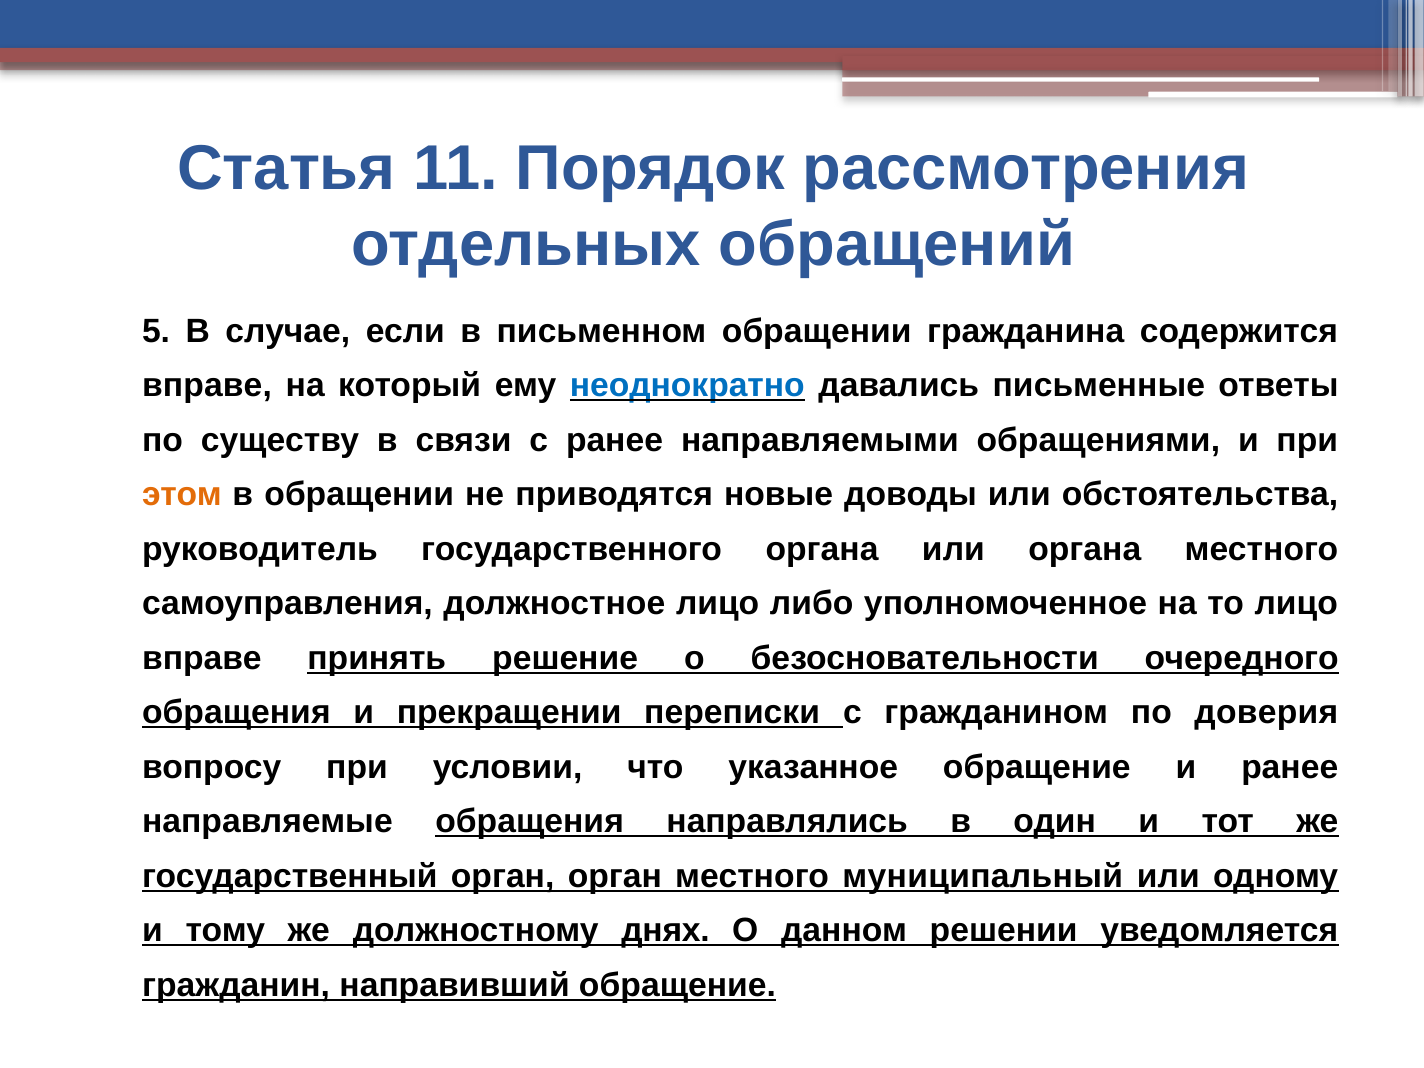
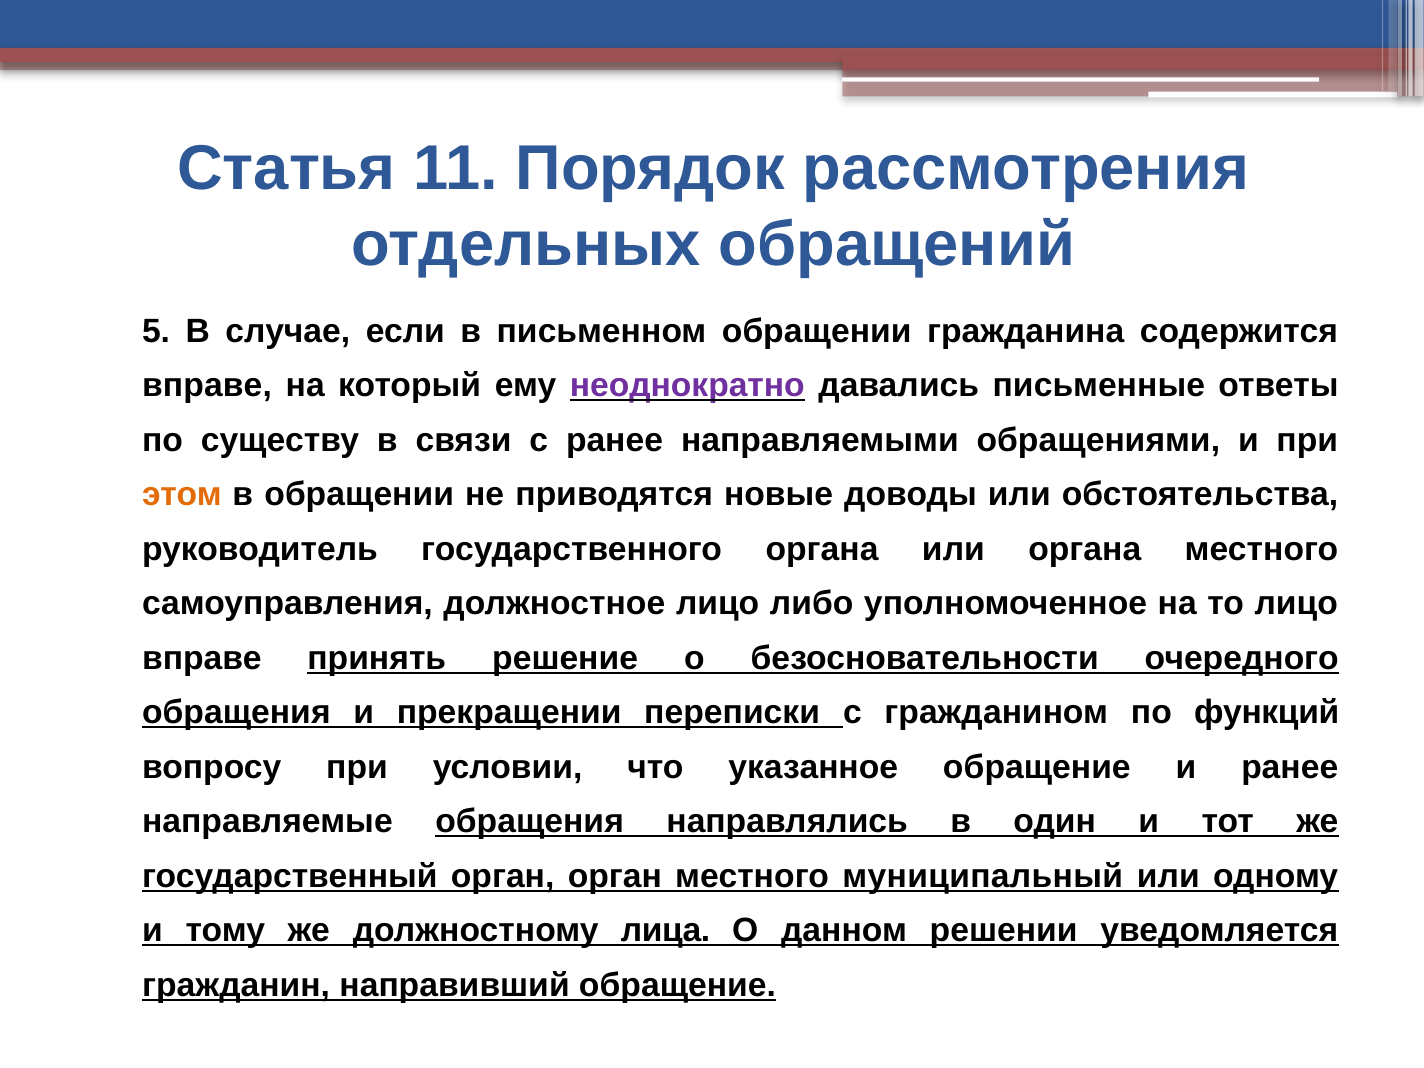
неоднократно colour: blue -> purple
доверия: доверия -> функций
днях: днях -> лица
